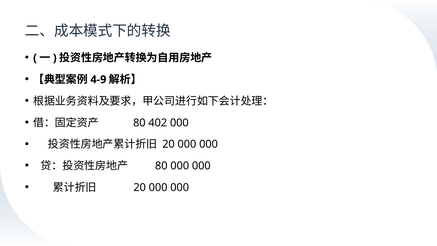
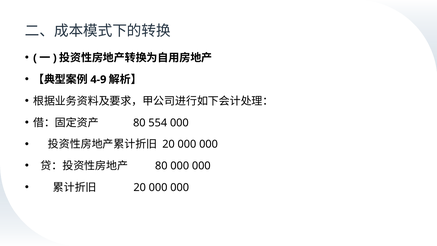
402: 402 -> 554
